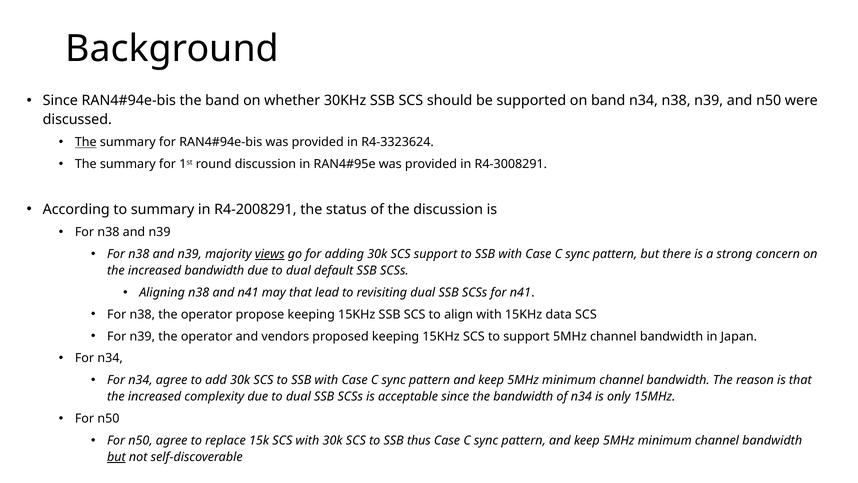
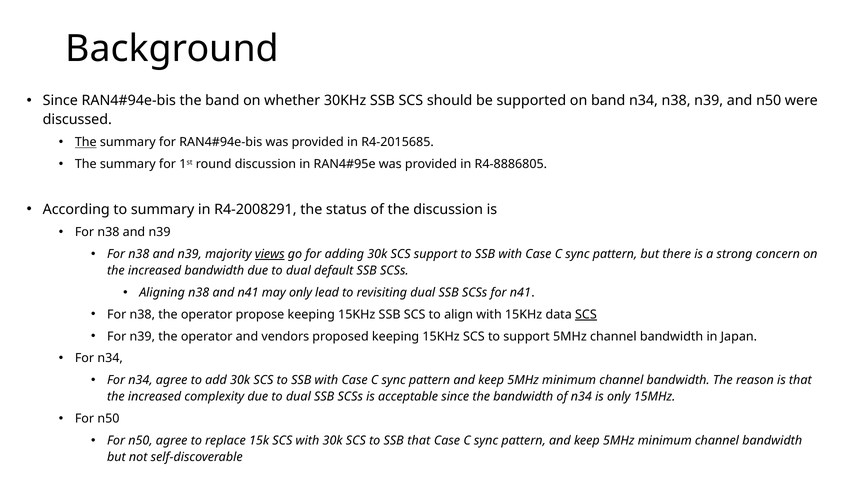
R4-3323624: R4-3323624 -> R4-2015685
R4-3008291: R4-3008291 -> R4-8886805
may that: that -> only
SCS at (586, 314) underline: none -> present
SSB thus: thus -> that
but at (116, 457) underline: present -> none
